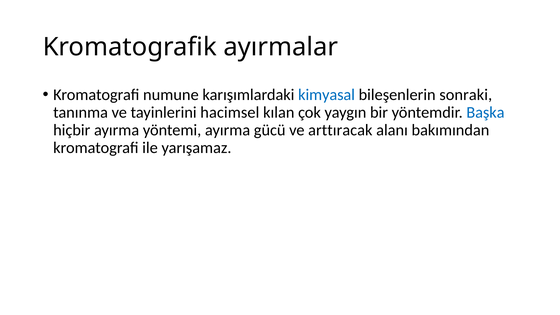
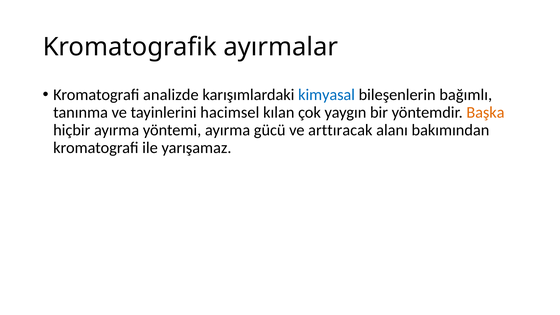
numune: numune -> analizde
sonraki: sonraki -> bağımlı
Başka colour: blue -> orange
